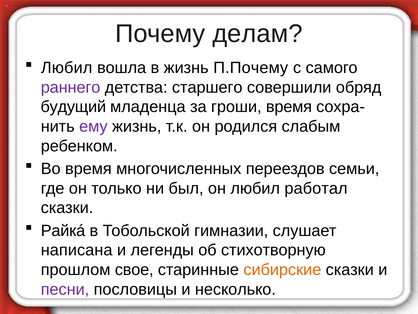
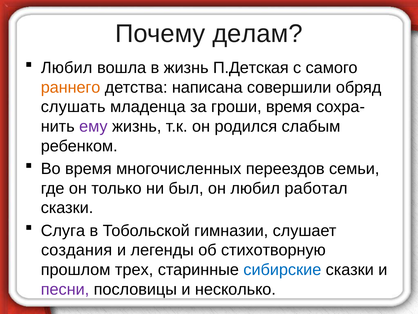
П.Почему: П.Почему -> П.Детская
раннего colour: purple -> orange
старшего: старшего -> написана
будущий: будущий -> слушать
Райкá: Райкá -> Слуга
написана: написана -> создания
свое: свое -> трех
сибирские colour: orange -> blue
